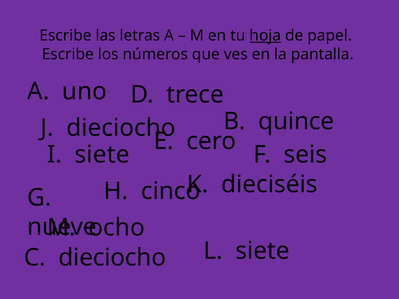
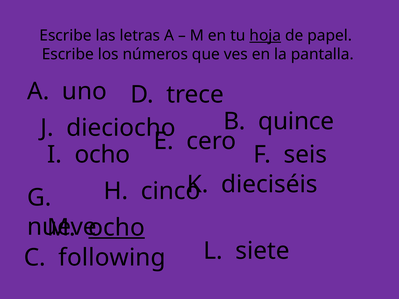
I siete: siete -> ocho
ocho at (117, 228) underline: none -> present
C dieciocho: dieciocho -> following
